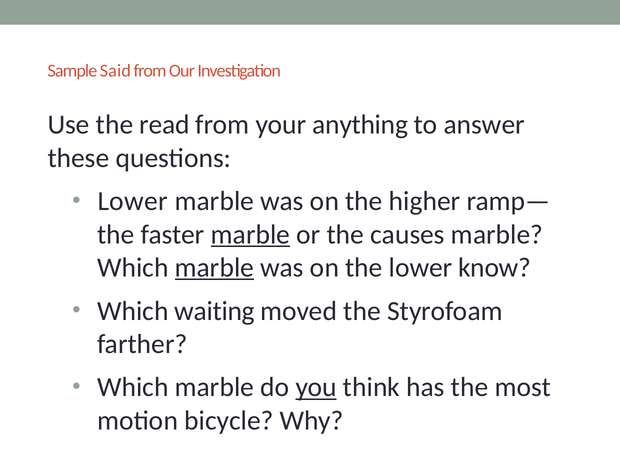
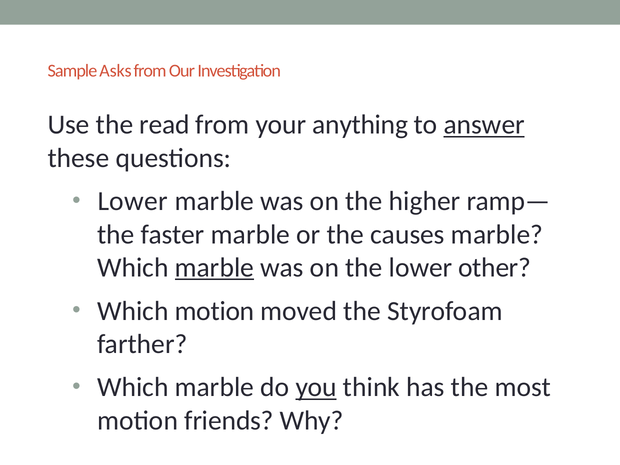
Said: Said -> Asks
answer underline: none -> present
marble at (250, 234) underline: present -> none
know: know -> other
Which waiting: waiting -> motion
bicycle: bicycle -> friends
